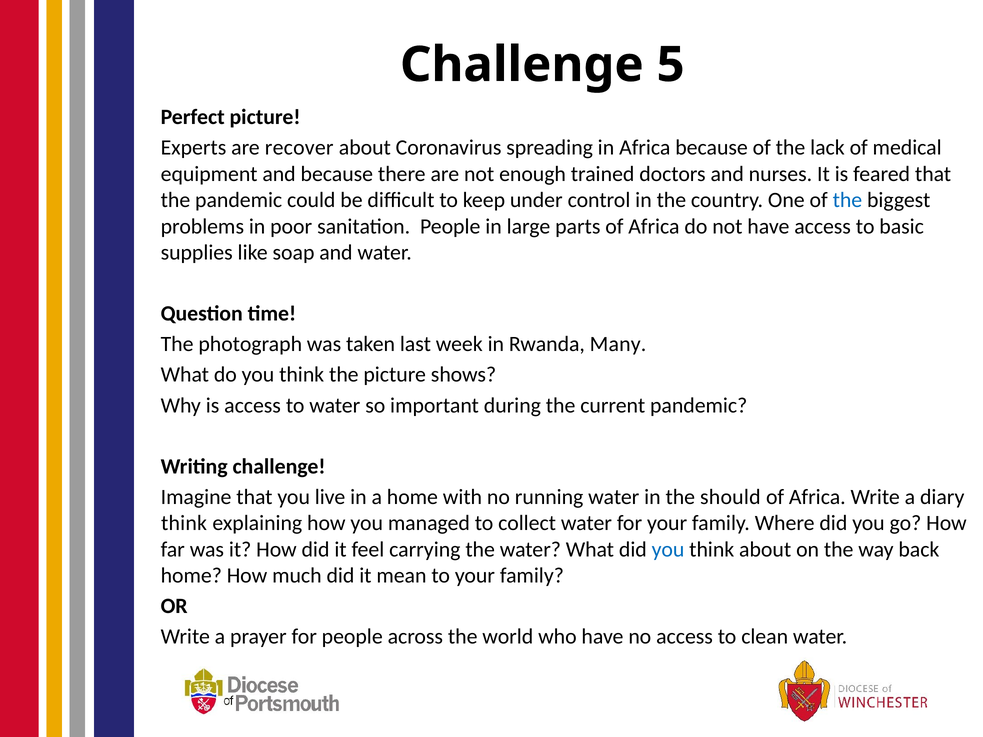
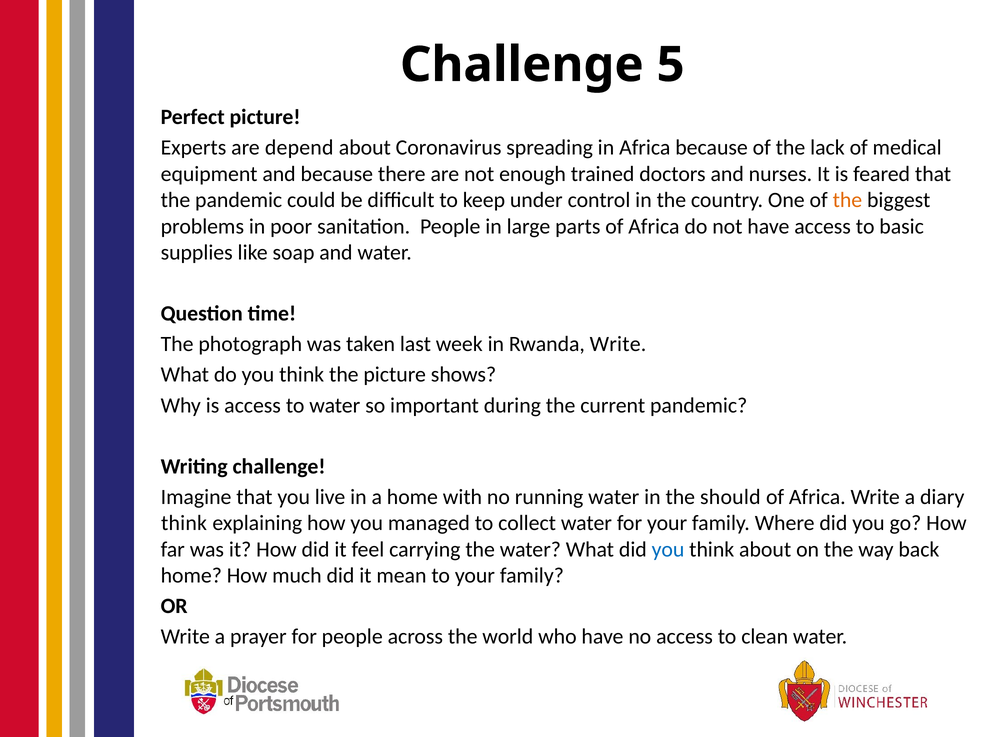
recover: recover -> depend
the at (847, 200) colour: blue -> orange
Rwanda Many: Many -> Write
